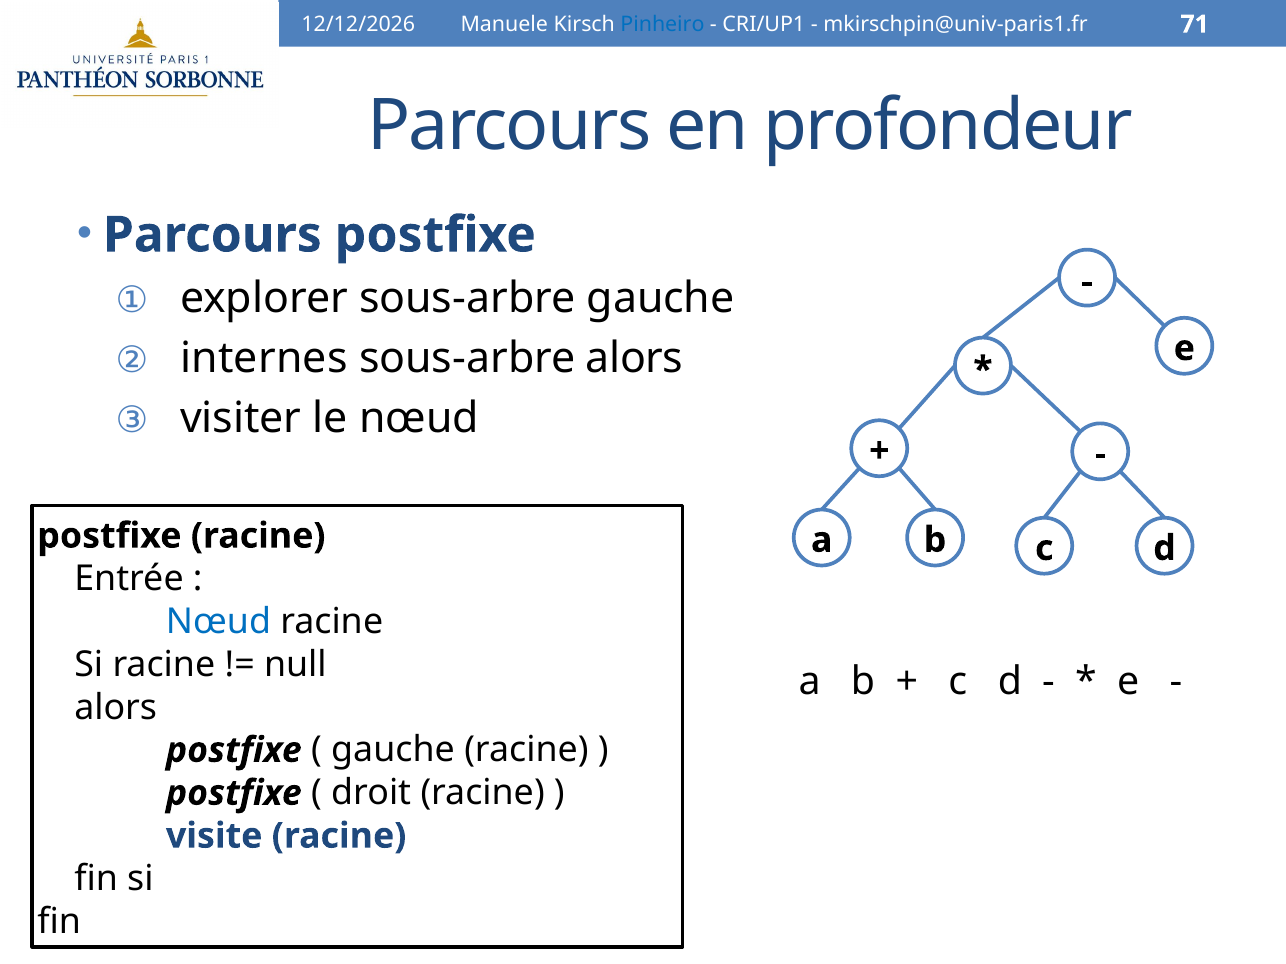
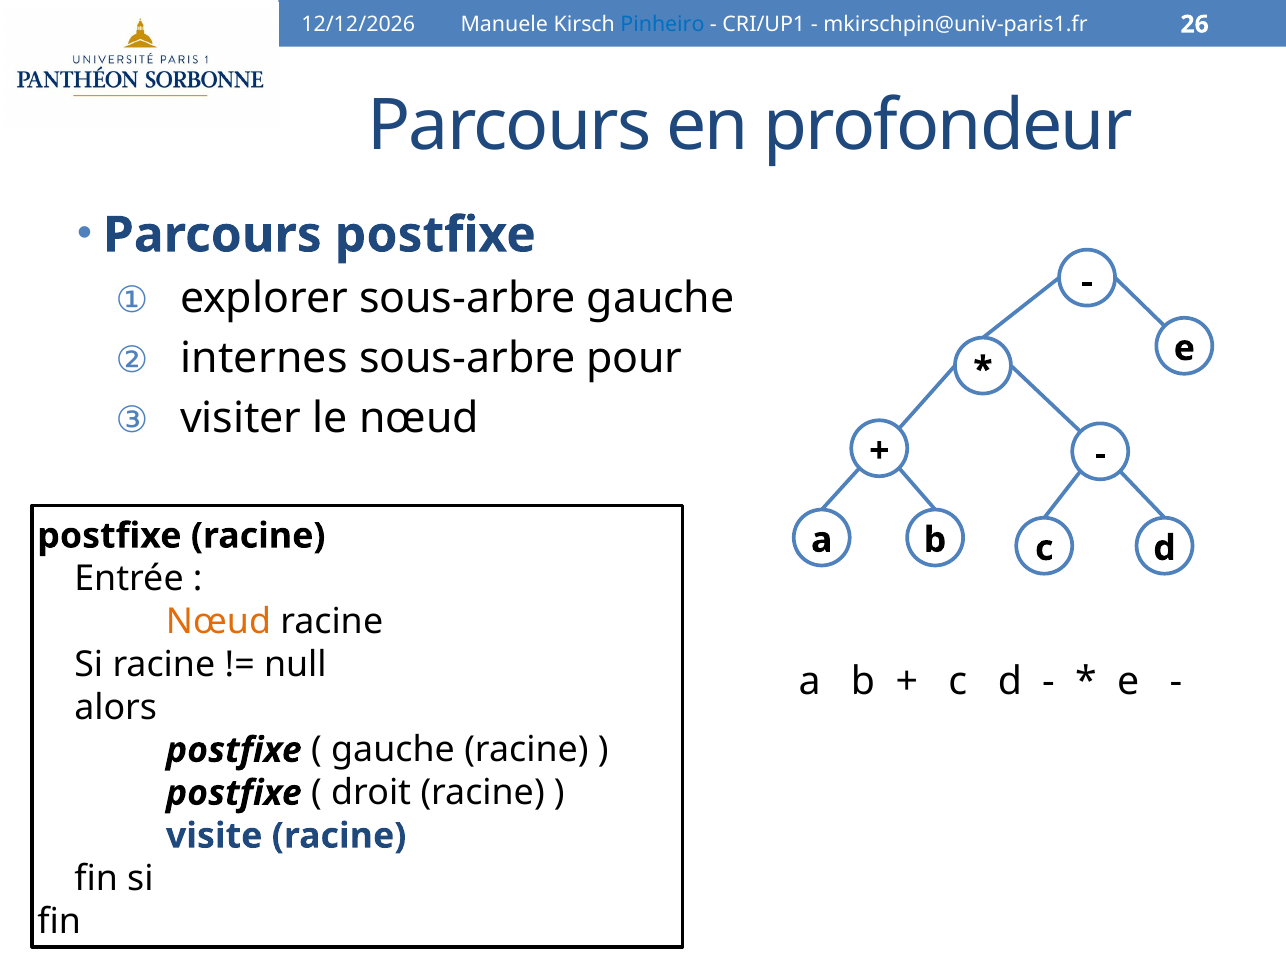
71: 71 -> 26
sous-arbre alors: alors -> pour
Nœud at (218, 622) colour: blue -> orange
